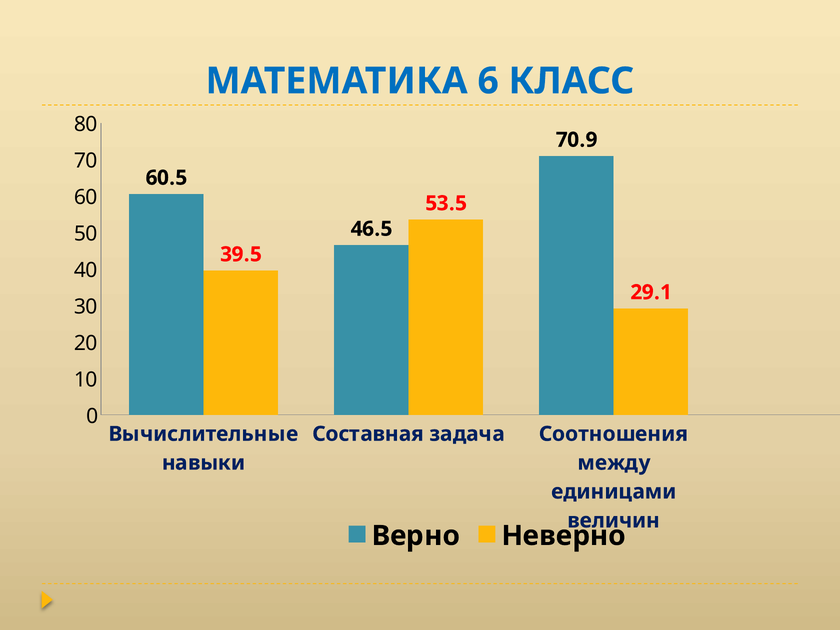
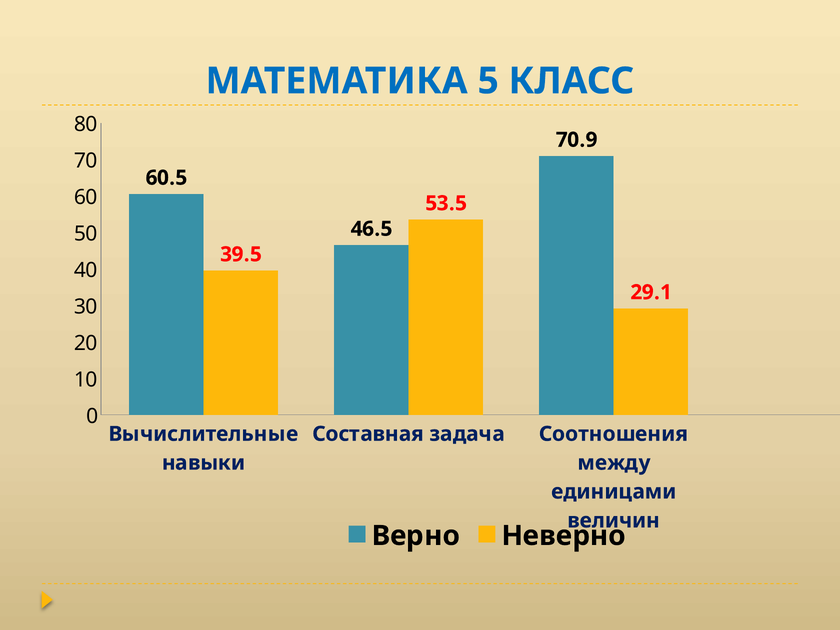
6: 6 -> 5
